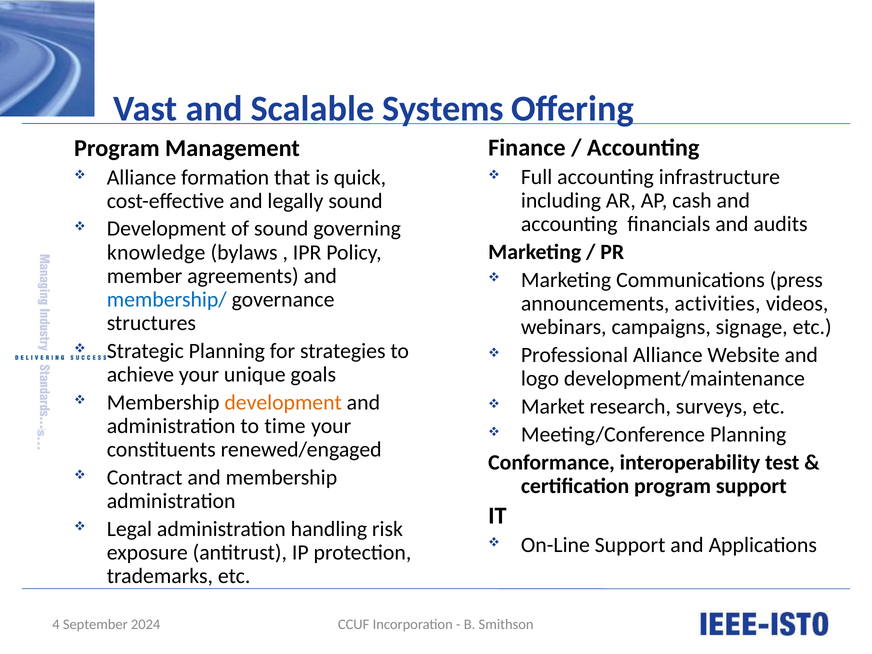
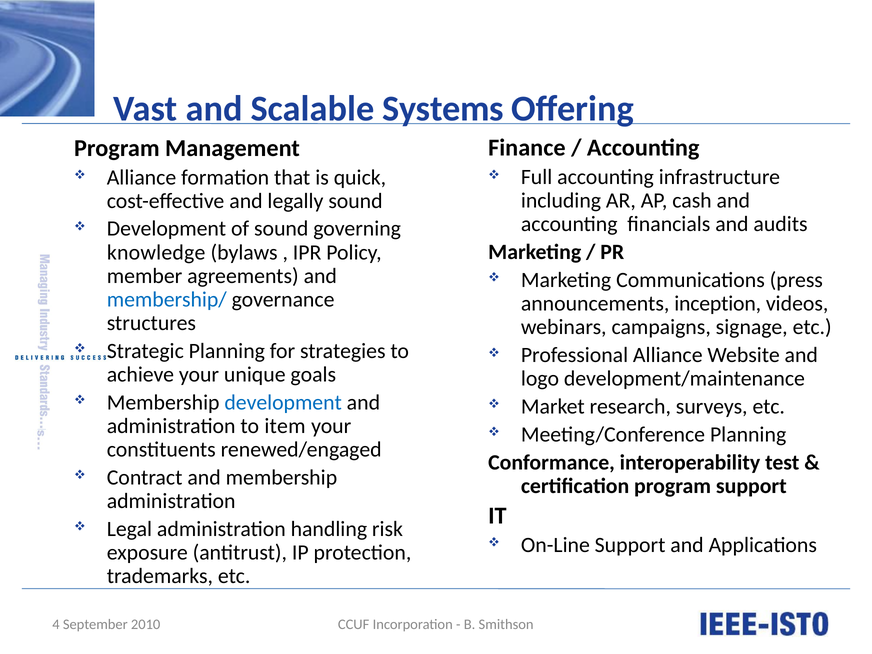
activities: activities -> inception
development at (283, 402) colour: orange -> blue
time: time -> item
2024: 2024 -> 2010
